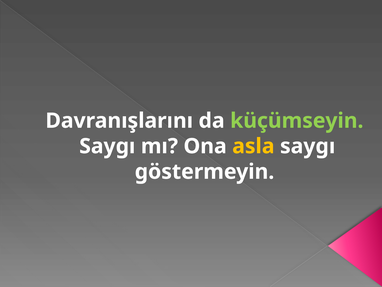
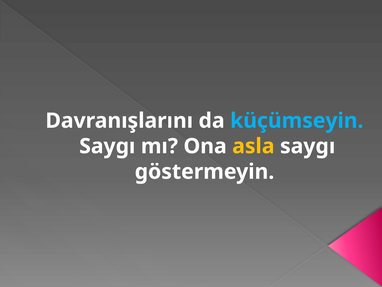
küçümseyin colour: light green -> light blue
